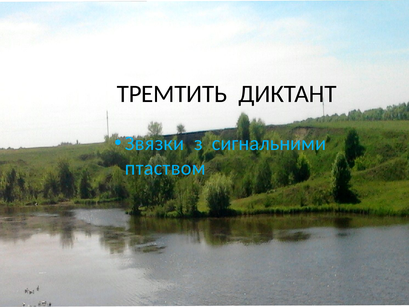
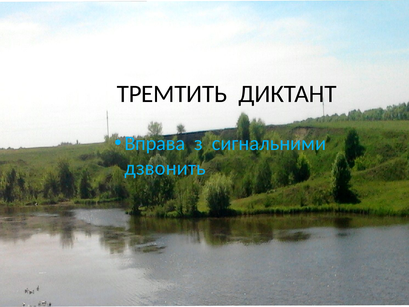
Звязки: Звязки -> Вправа
птаством: птаством -> дзвонить
